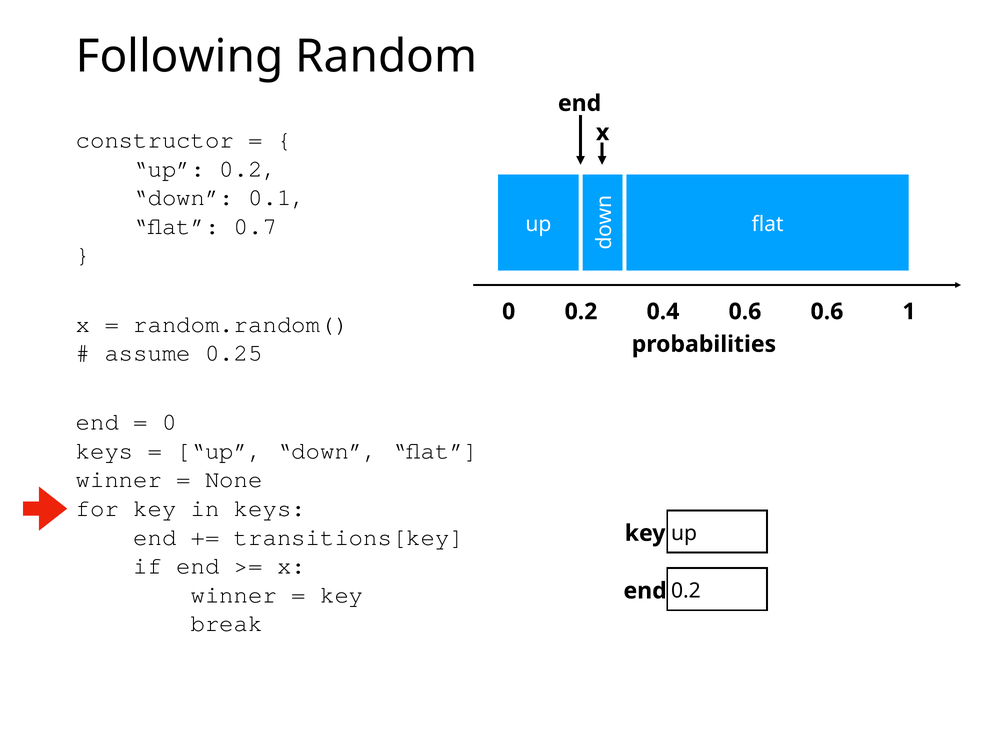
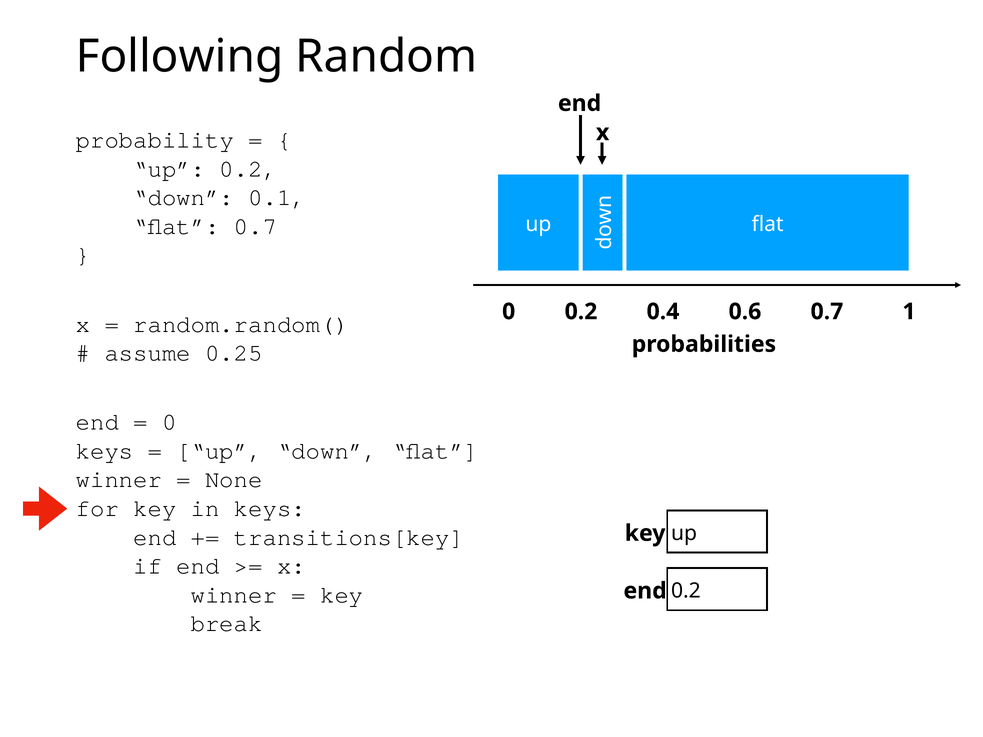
constructor: constructor -> probability
0.6 0.6: 0.6 -> 0.7
